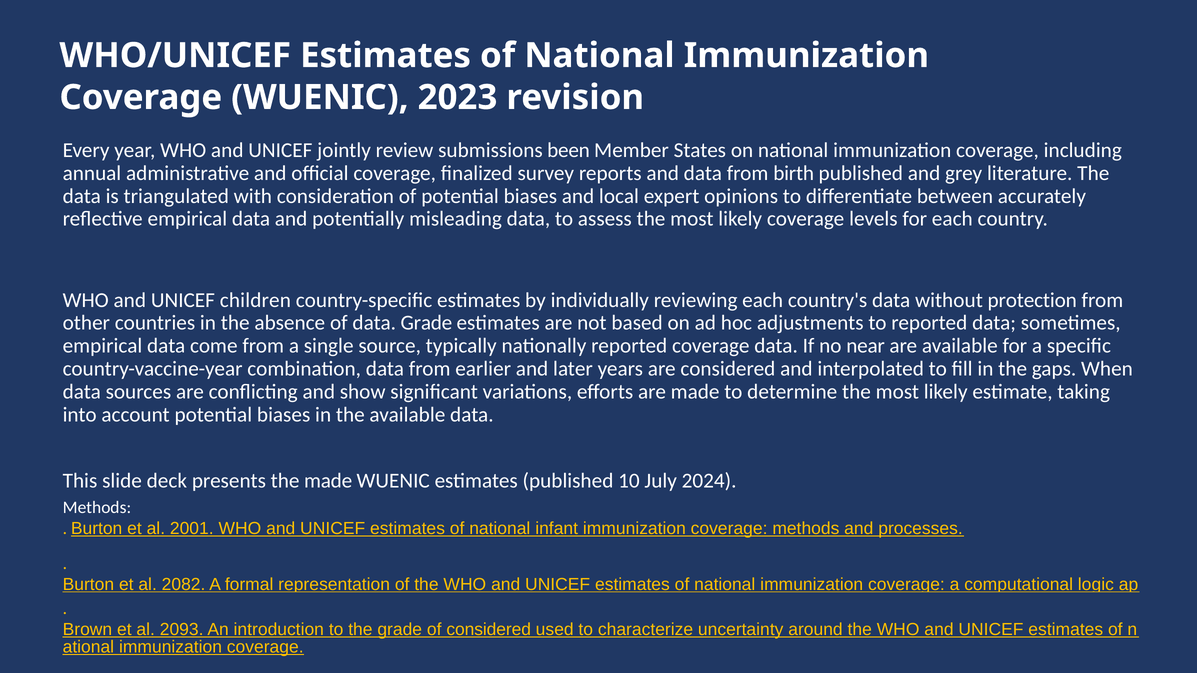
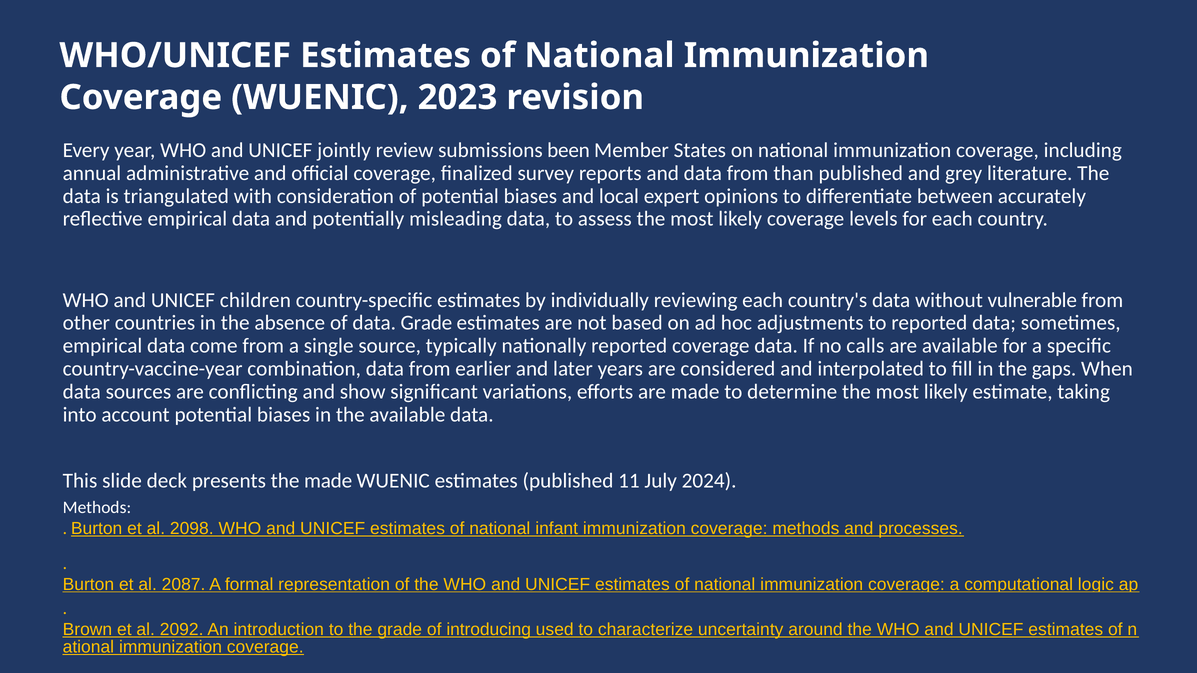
birth: birth -> than
protection: protection -> vulnerable
near: near -> calls
10: 10 -> 11
2001: 2001 -> 2098
2082: 2082 -> 2087
2093: 2093 -> 2092
of considered: considered -> introducing
